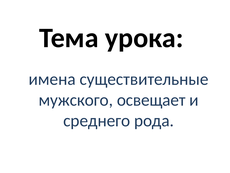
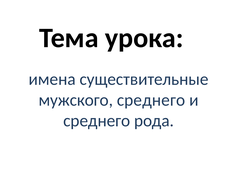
мужского освещает: освещает -> среднего
